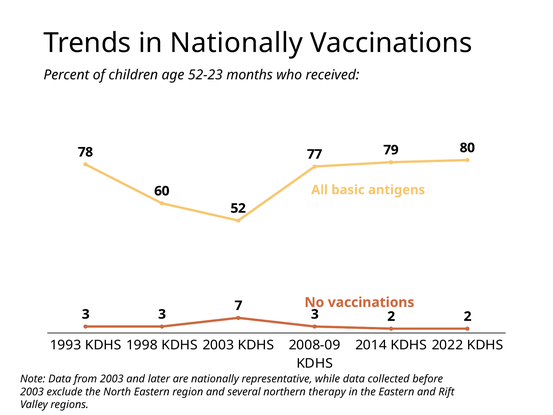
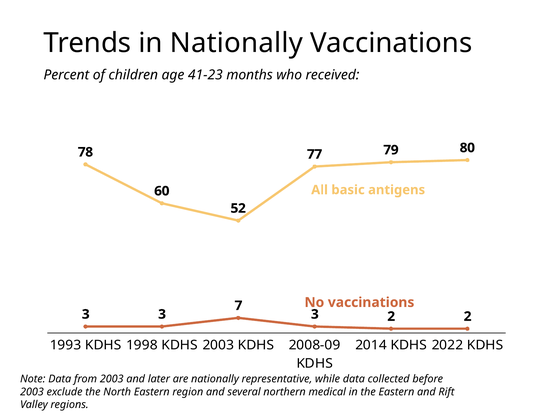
52-23: 52-23 -> 41-23
therapy: therapy -> medical
